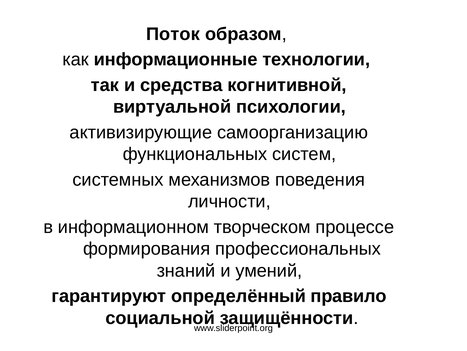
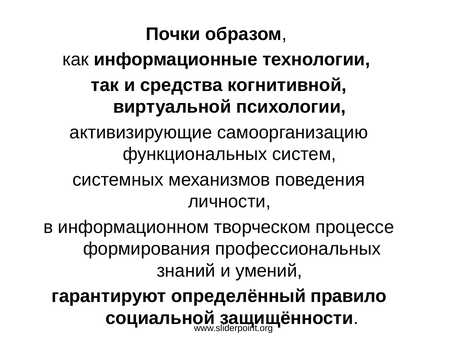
Поток: Поток -> Почки
